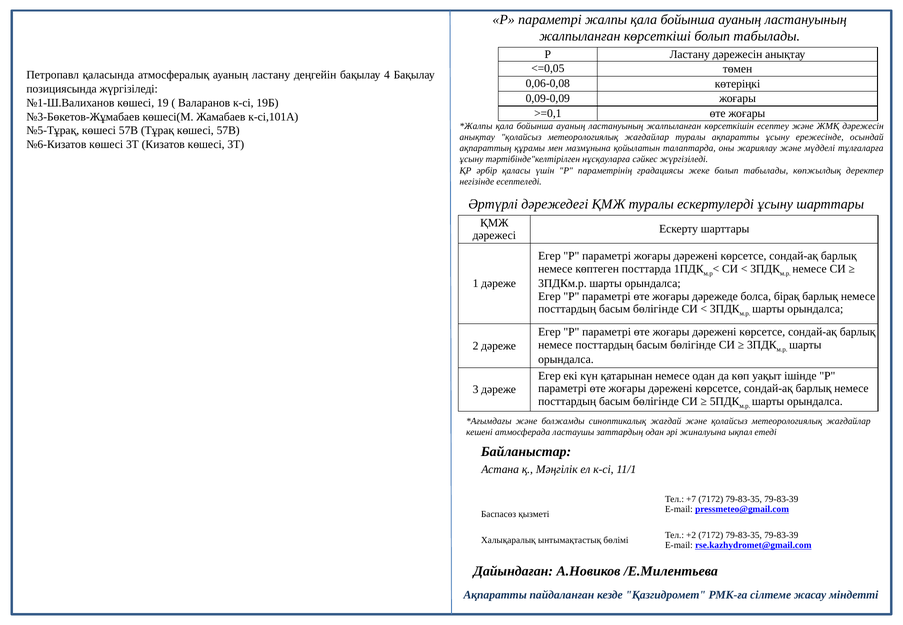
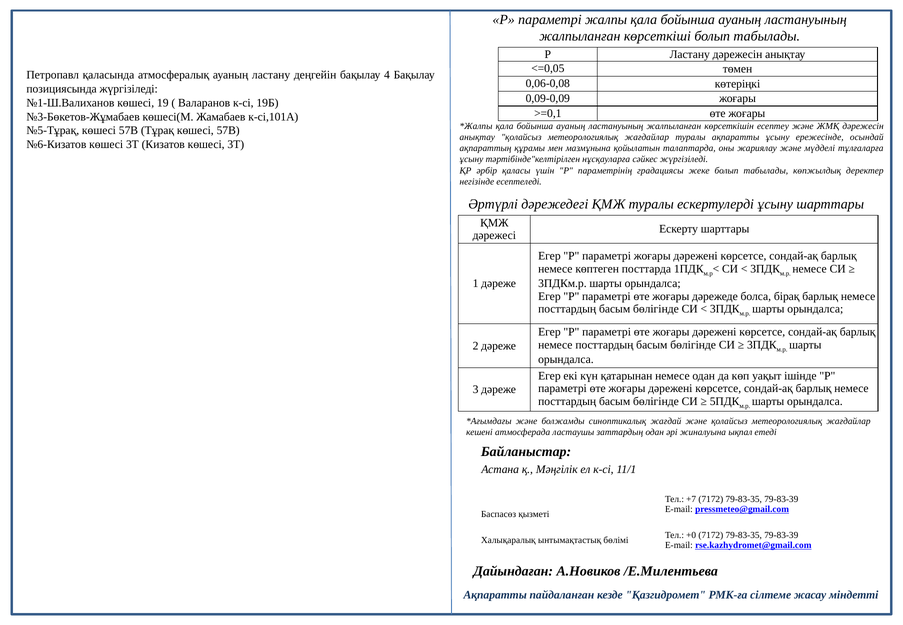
+2: +2 -> +0
